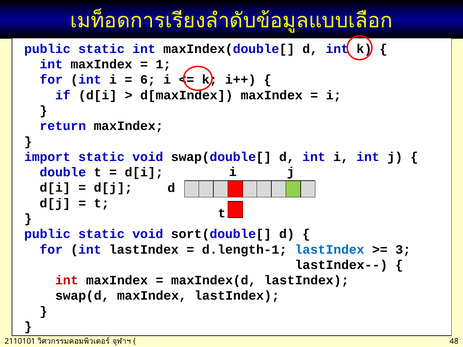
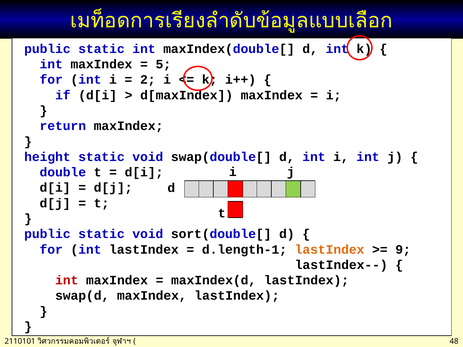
1: 1 -> 5
6: 6 -> 2
import: import -> height
lastIndex at (330, 250) colour: blue -> orange
3: 3 -> 9
